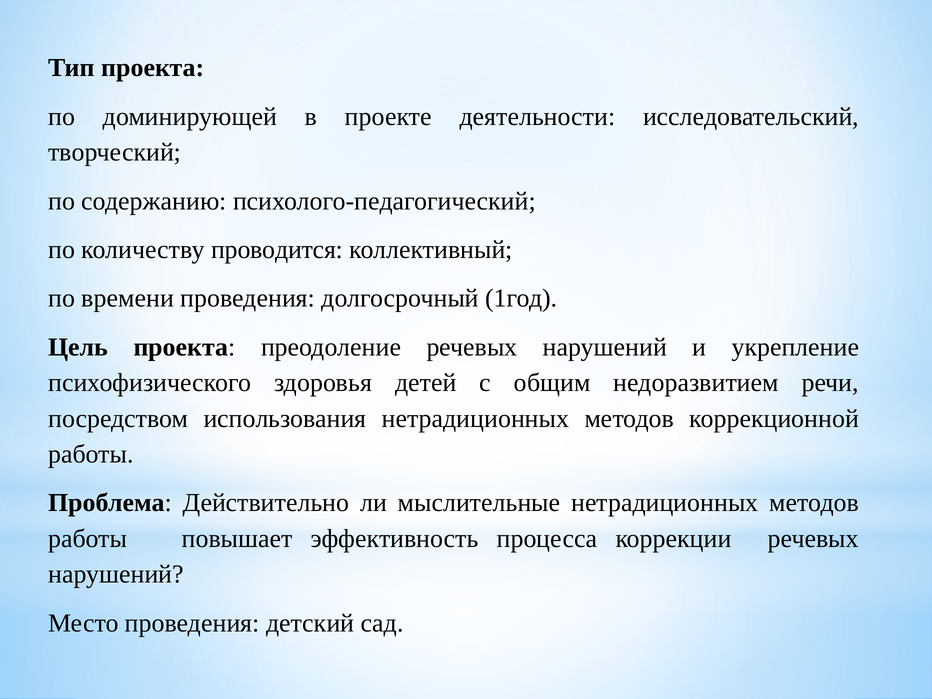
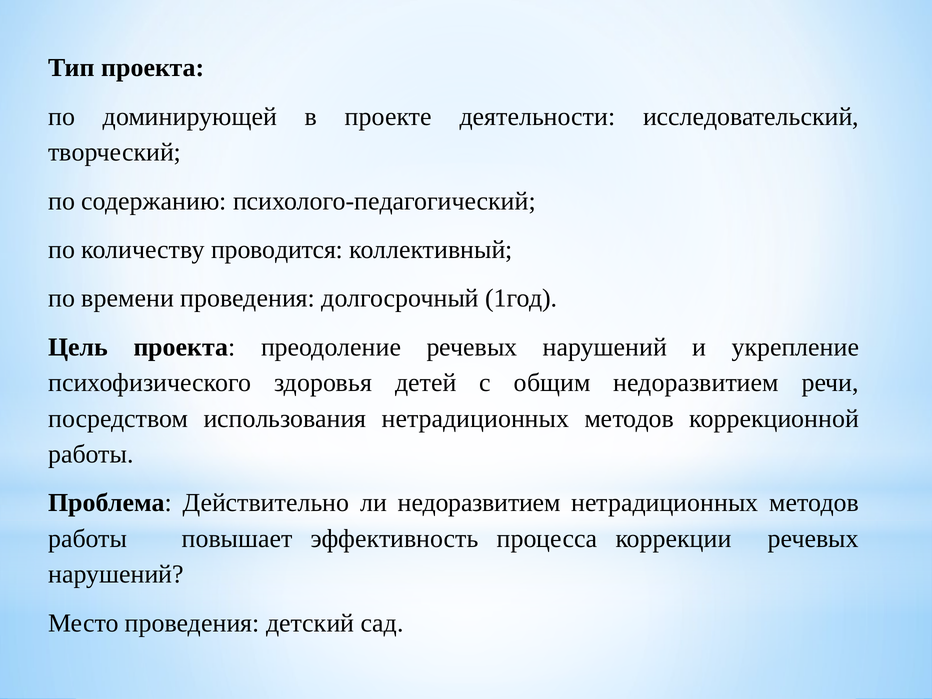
ли мыслительные: мыслительные -> недоразвитием
